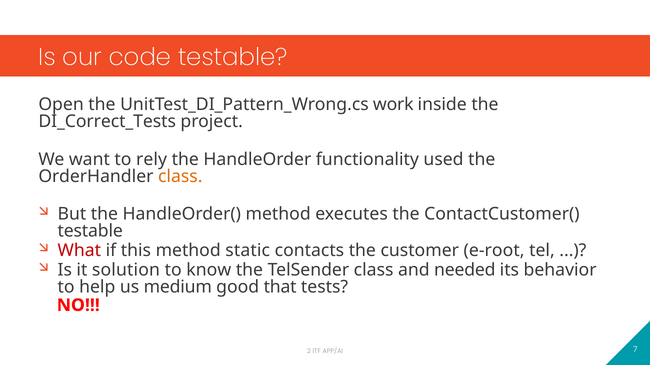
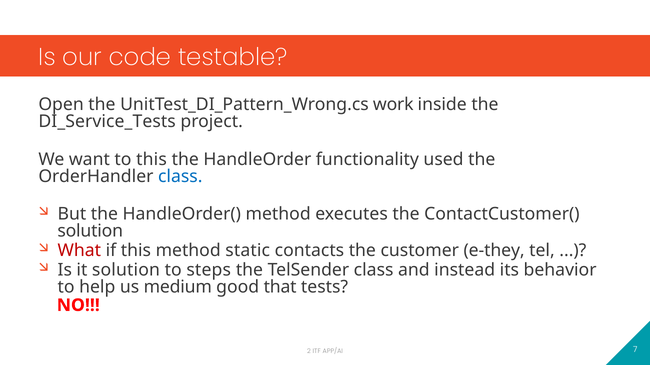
DI_Correct_Tests: DI_Correct_Tests -> DI_Service_Tests
to rely: rely -> this
class at (180, 177) colour: orange -> blue
testable at (90, 231): testable -> solution
e-root: e-root -> e-they
know: know -> steps
needed: needed -> instead
